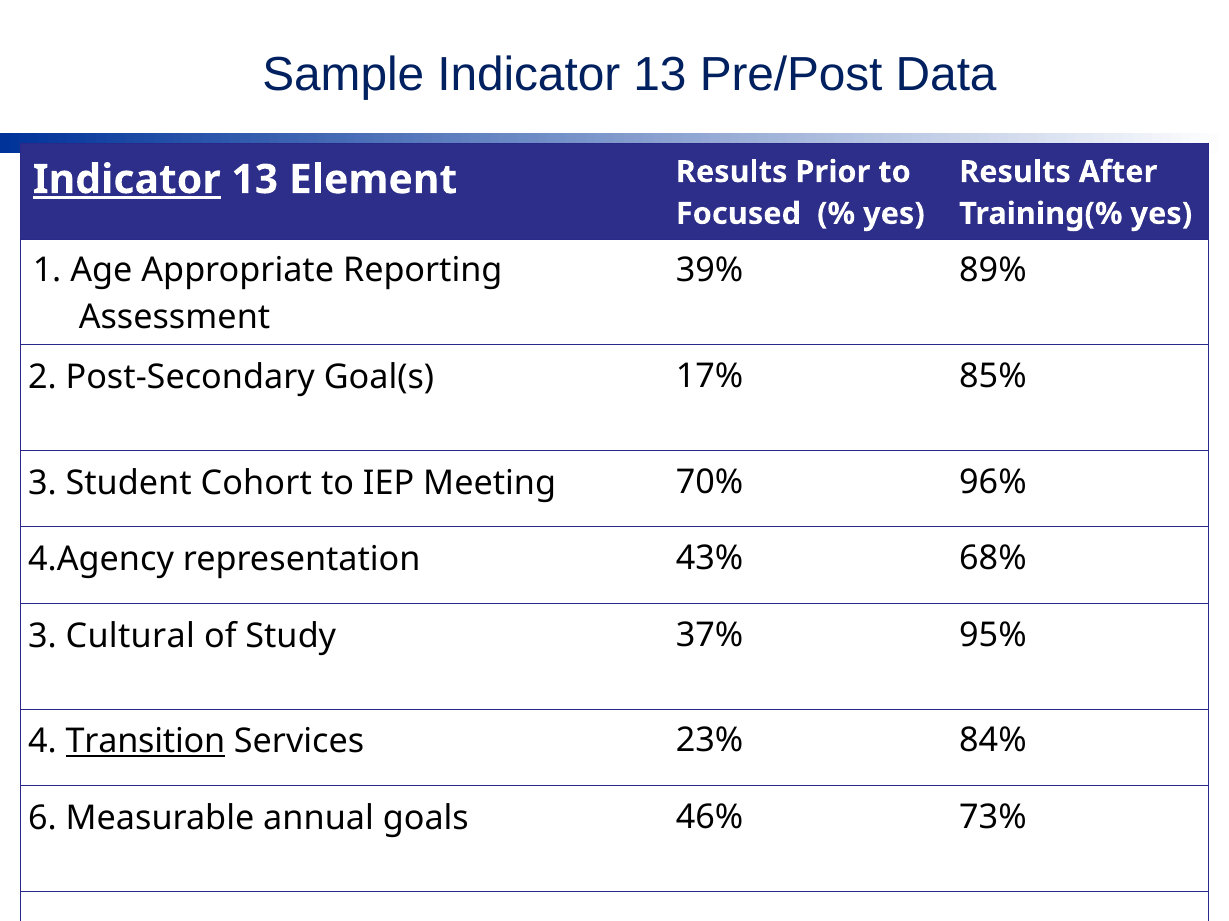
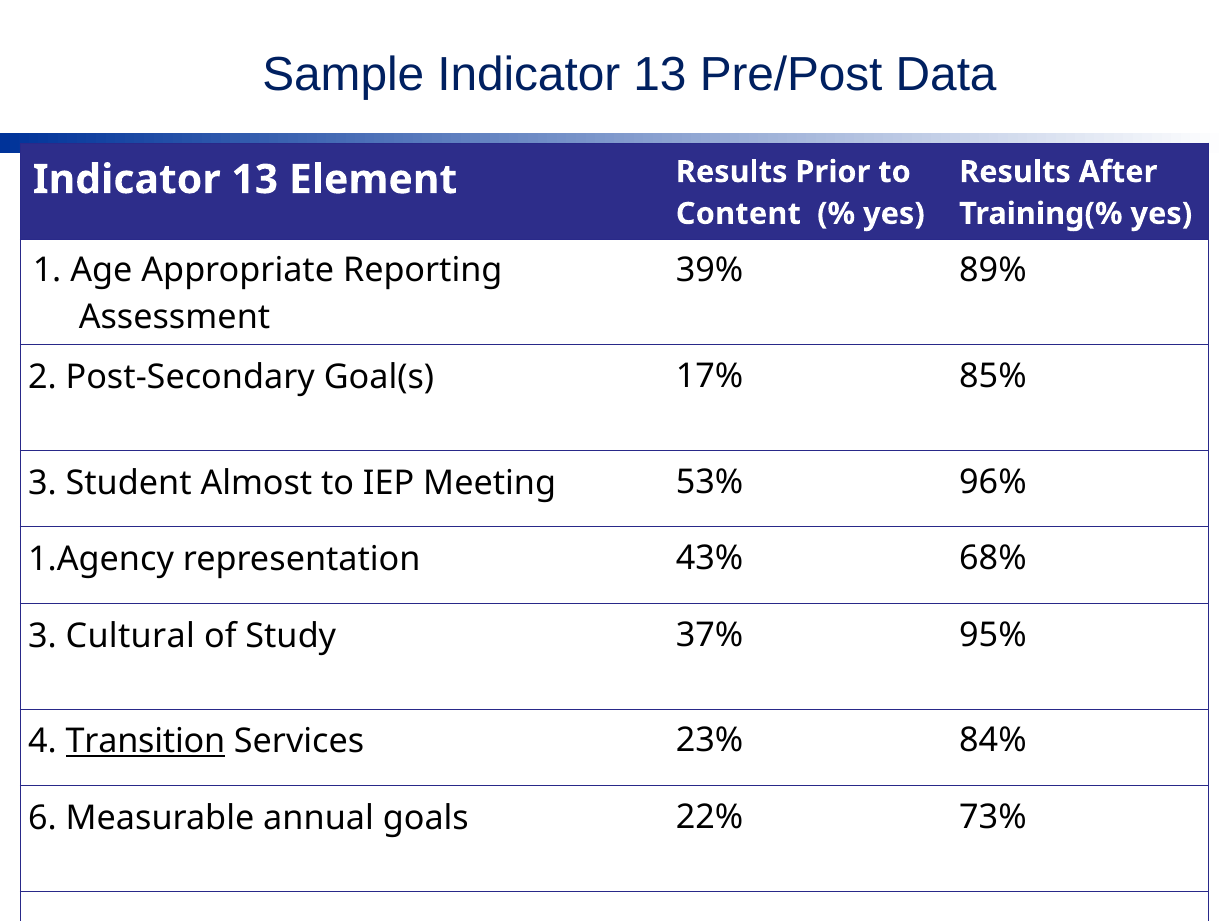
Indicator at (127, 180) underline: present -> none
Focused: Focused -> Content
Cohort: Cohort -> Almost
70%: 70% -> 53%
4.Agency: 4.Agency -> 1.Agency
46%: 46% -> 22%
